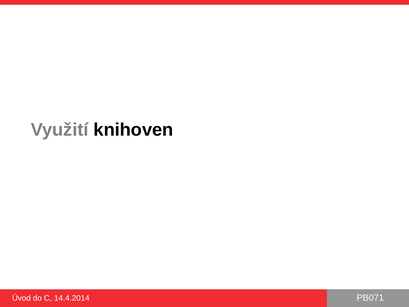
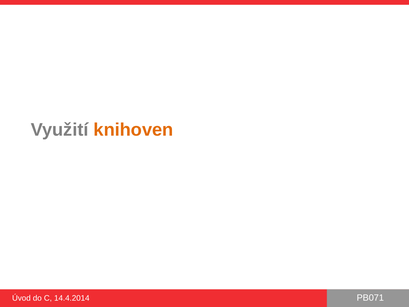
knihoven colour: black -> orange
